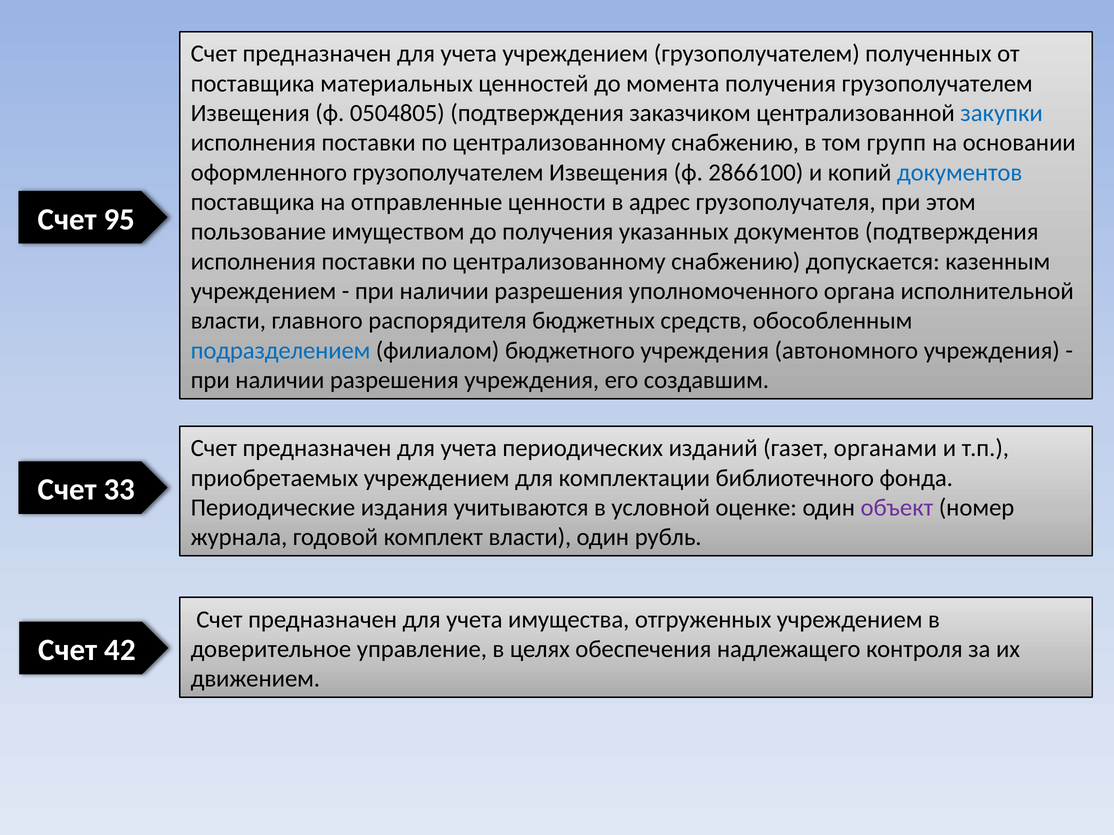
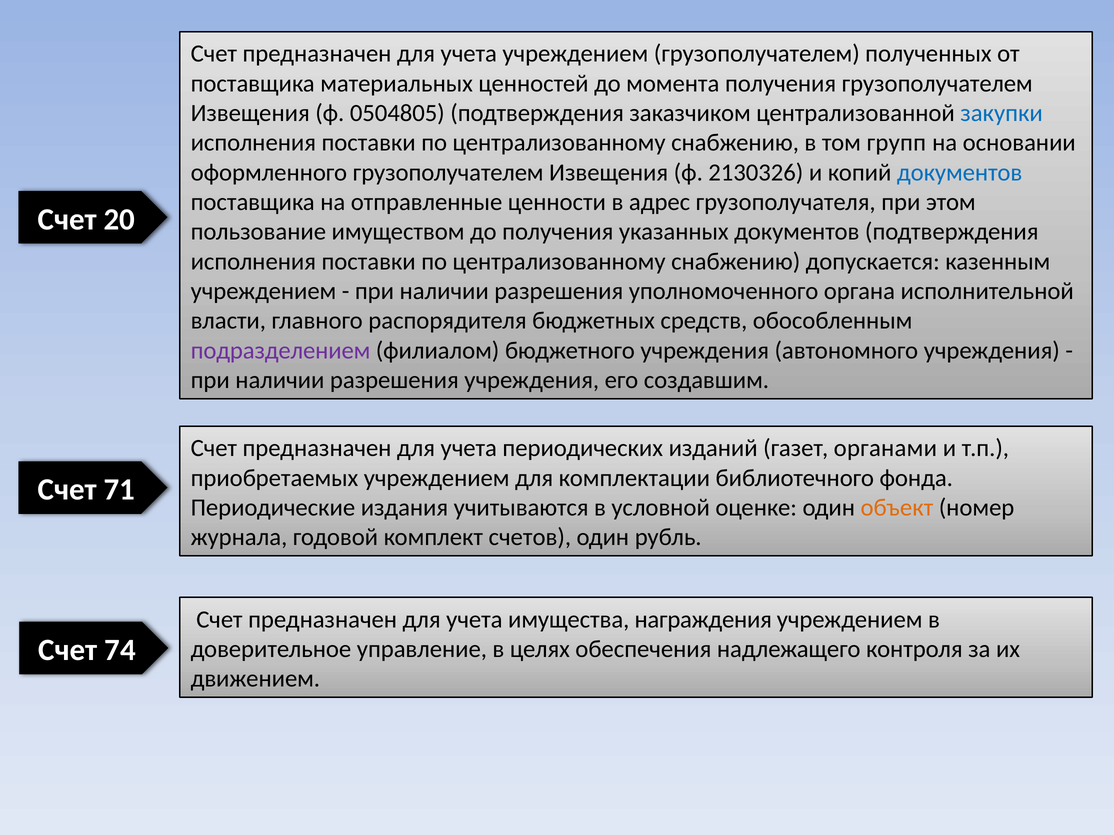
2866100: 2866100 -> 2130326
95: 95 -> 20
подразделением colour: blue -> purple
33: 33 -> 71
объект colour: purple -> orange
комплект власти: власти -> счетов
отгруженных: отгруженных -> награждения
42: 42 -> 74
